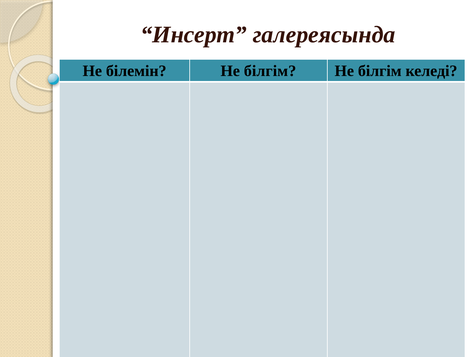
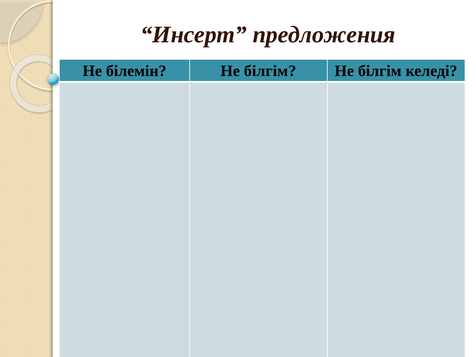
галереясында: галереясында -> предложения
